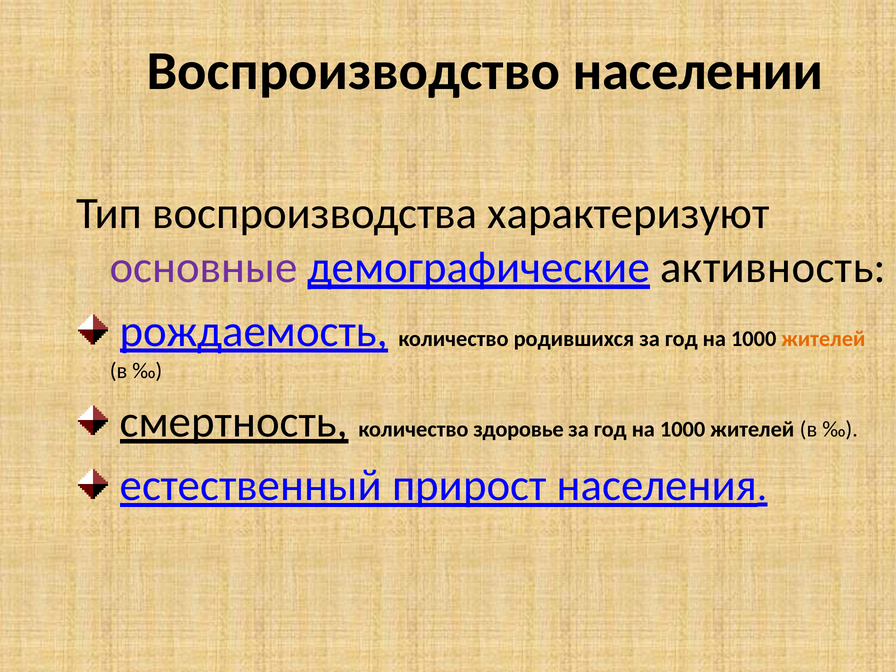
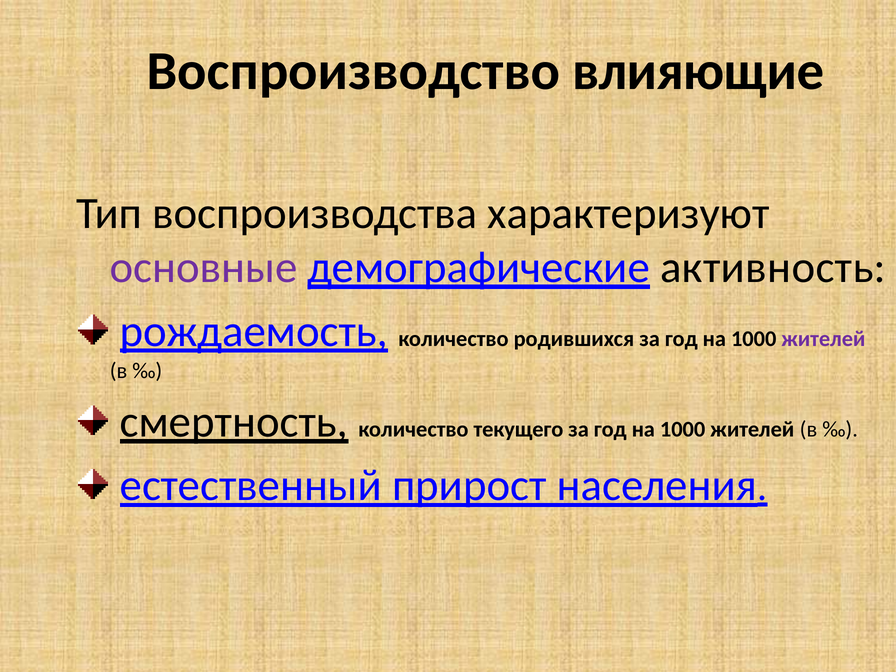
населении: населении -> влияющие
жителей at (823, 339) colour: orange -> purple
здоровье: здоровье -> текущего
